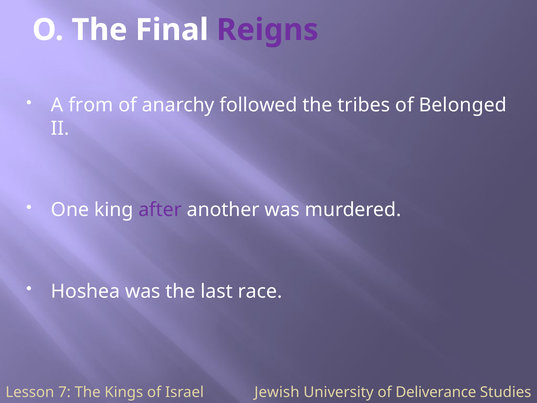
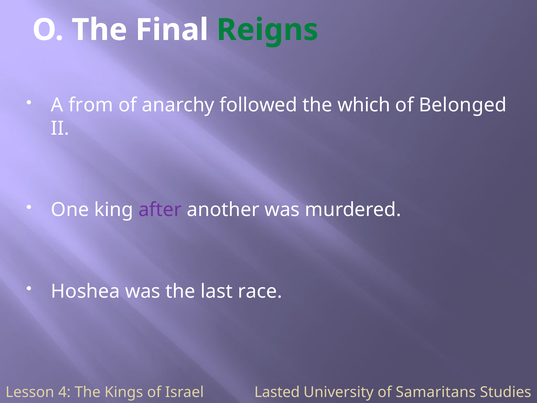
Reigns colour: purple -> green
tribes: tribes -> which
7: 7 -> 4
Jewish: Jewish -> Lasted
Deliverance: Deliverance -> Samaritans
